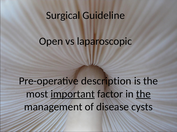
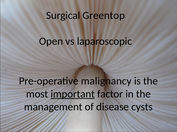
Guideline: Guideline -> Greentop
description: description -> malignancy
the at (143, 94) underline: present -> none
